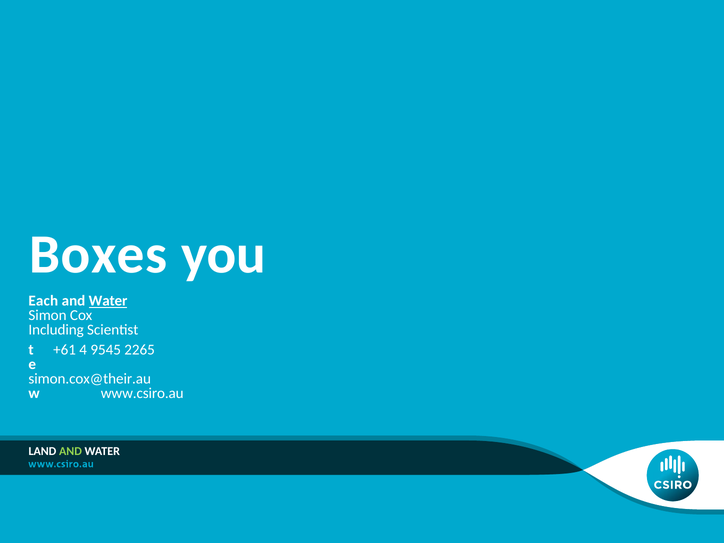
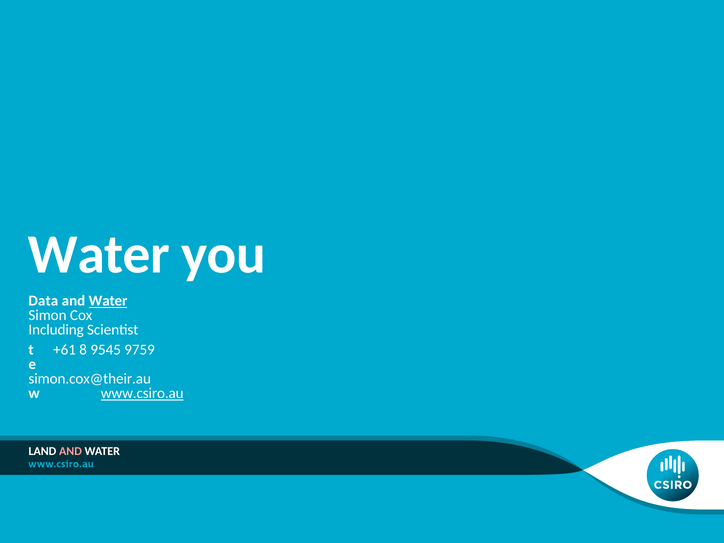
Boxes at (98, 254): Boxes -> Water
Each: Each -> Data
4: 4 -> 8
2265: 2265 -> 9759
www.csiro.au underline: none -> present
AND at (70, 451) colour: light green -> pink
